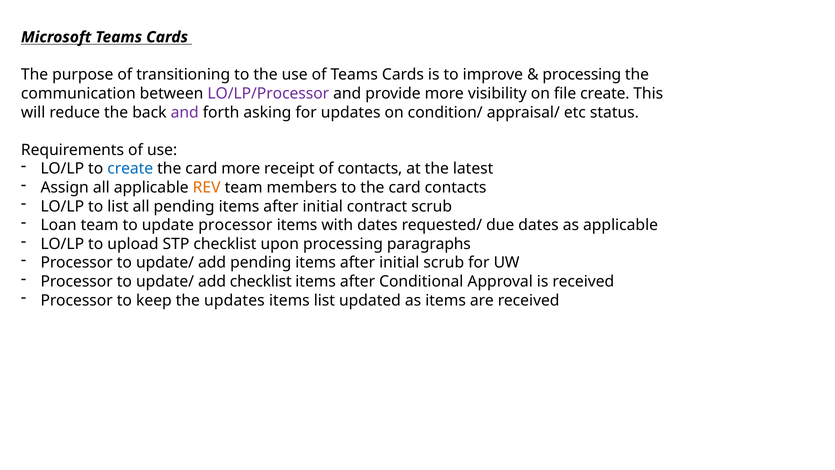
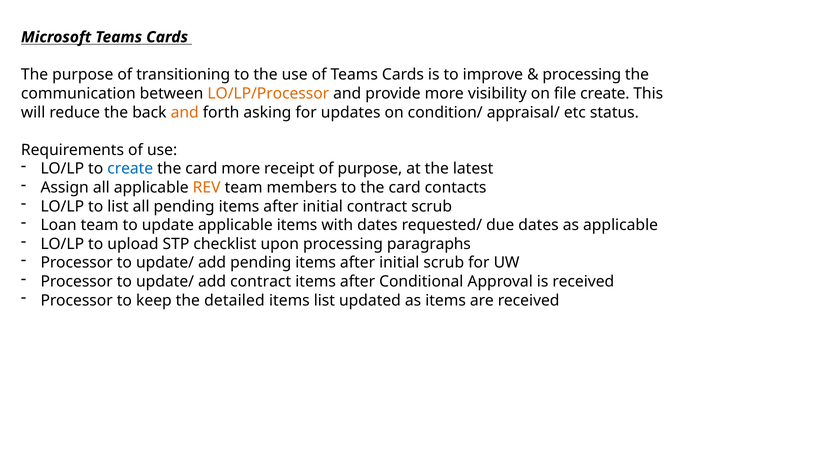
LO/LP/Processor colour: purple -> orange
and at (185, 112) colour: purple -> orange
of contacts: contacts -> purpose
update processor: processor -> applicable
add checklist: checklist -> contract
the updates: updates -> detailed
